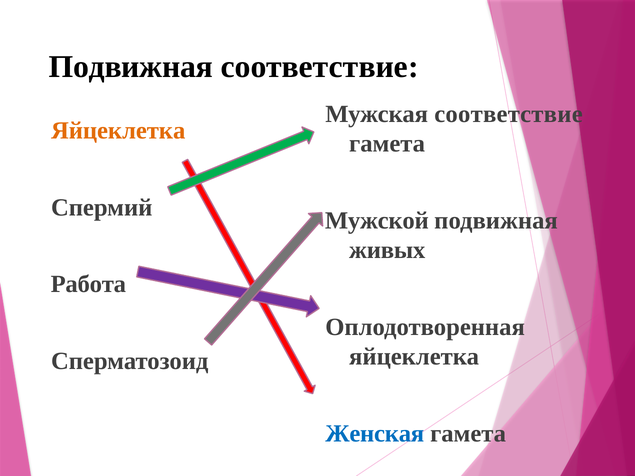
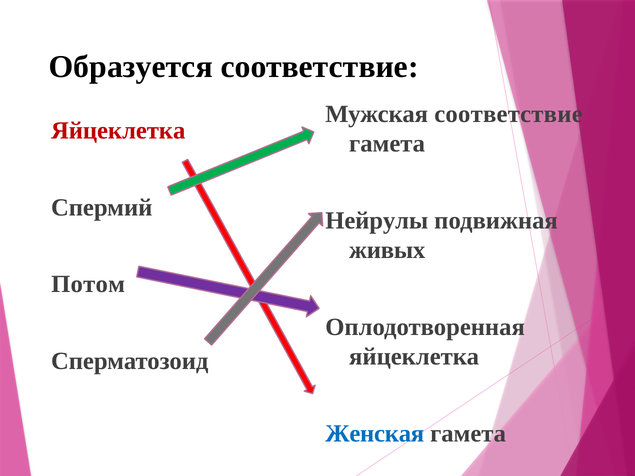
Подвижная at (131, 67): Подвижная -> Образуется
Яйцеклетка at (118, 131) colour: orange -> red
Мужской: Мужской -> Нейрулы
Работа: Работа -> Потом
